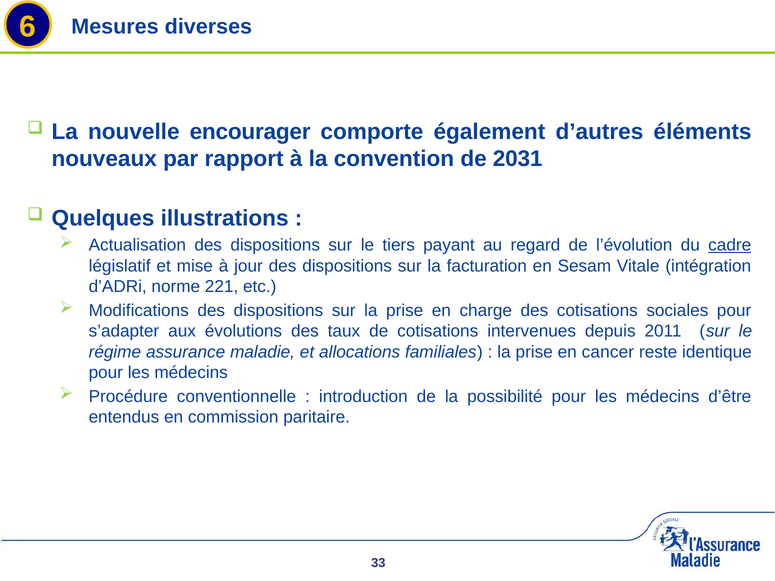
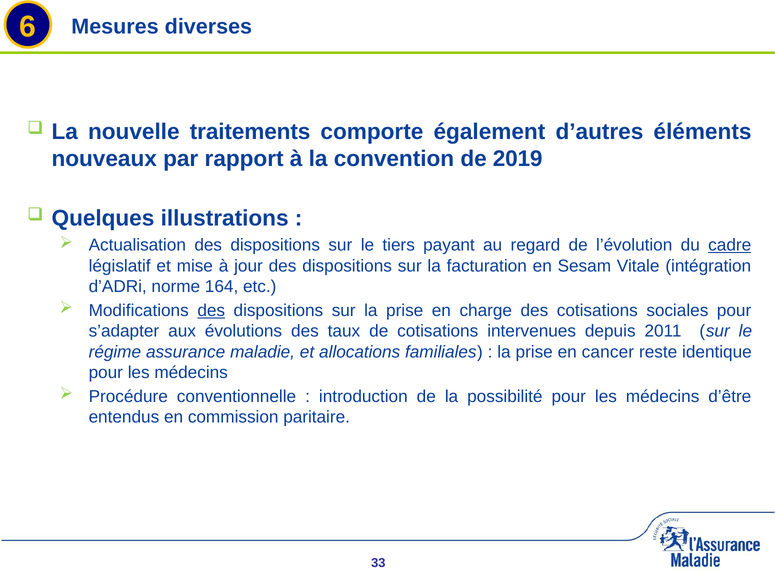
encourager: encourager -> traitements
2031: 2031 -> 2019
221: 221 -> 164
des at (211, 311) underline: none -> present
